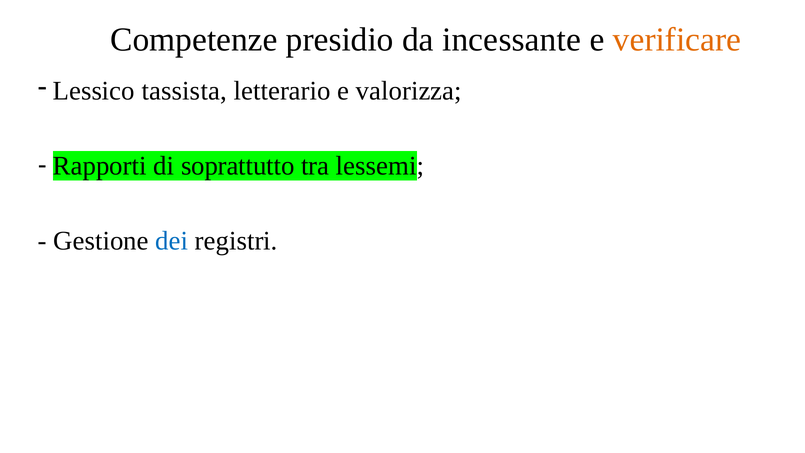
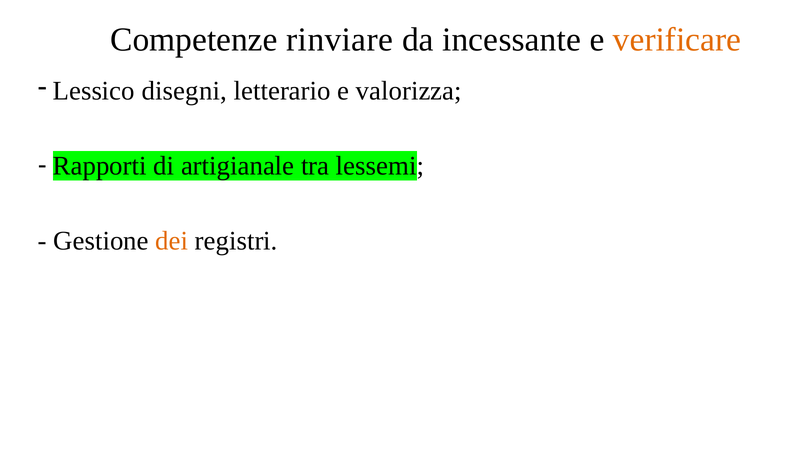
presidio: presidio -> rinviare
tassista: tassista -> disegni
soprattutto: soprattutto -> artigianale
dei colour: blue -> orange
